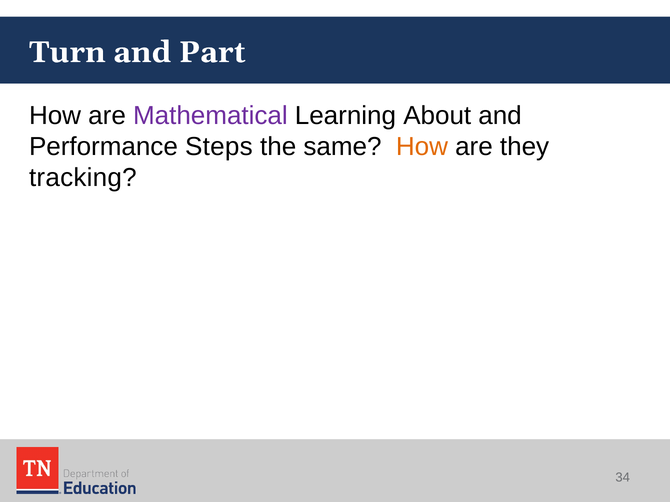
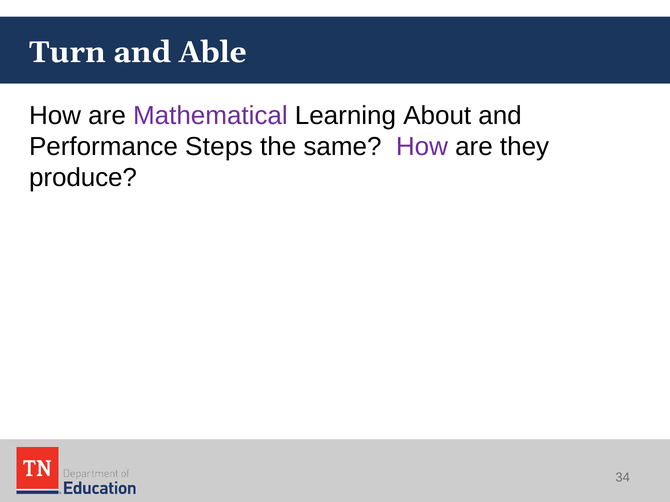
Part: Part -> Able
How at (422, 147) colour: orange -> purple
tracking: tracking -> produce
